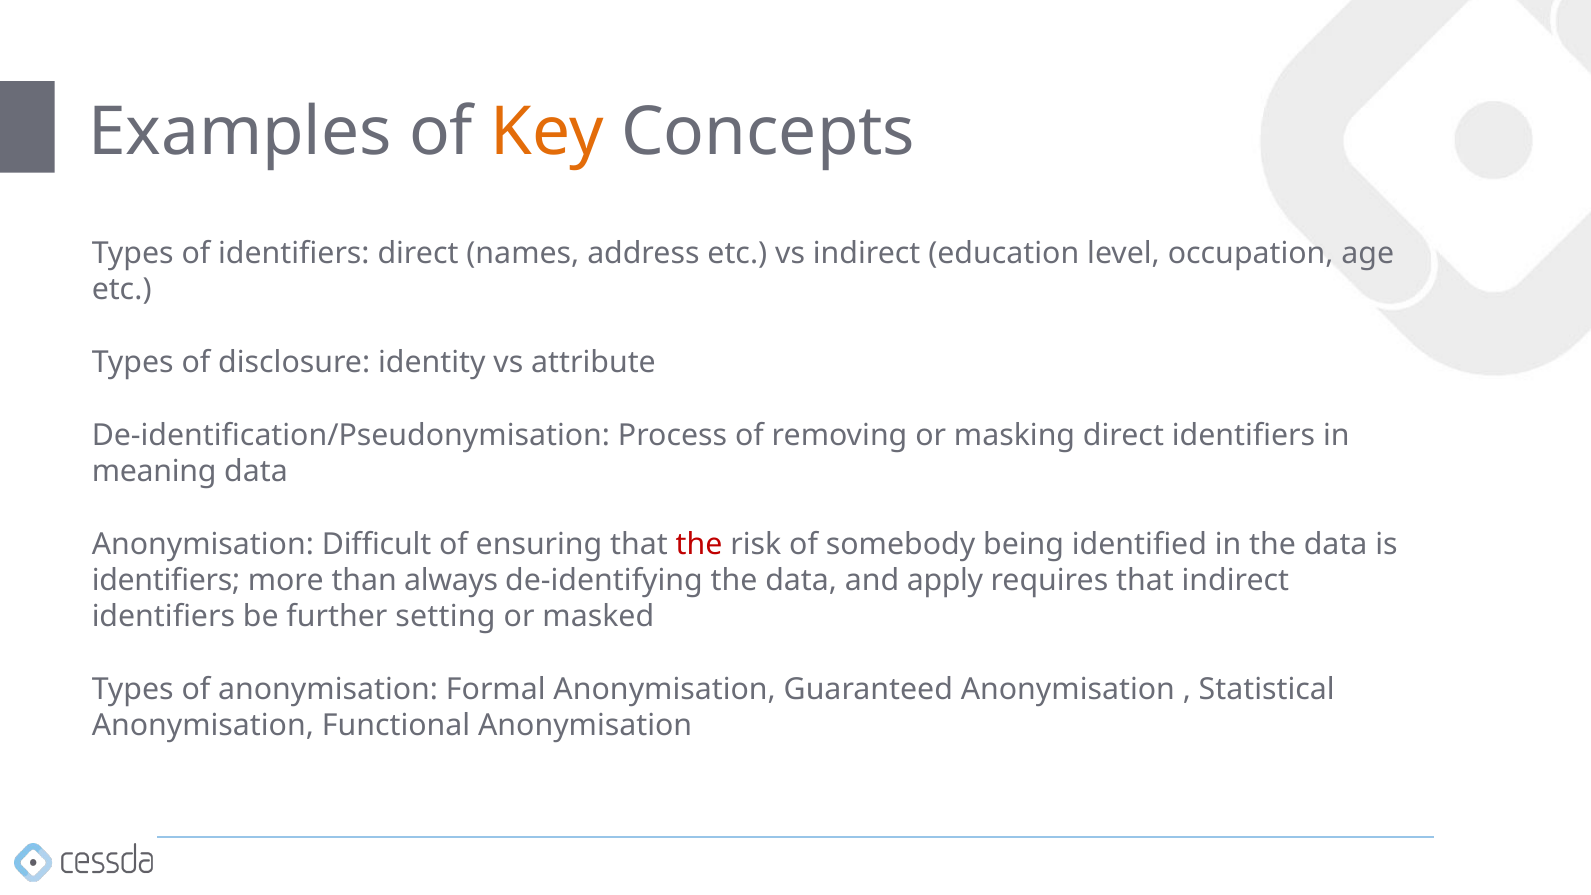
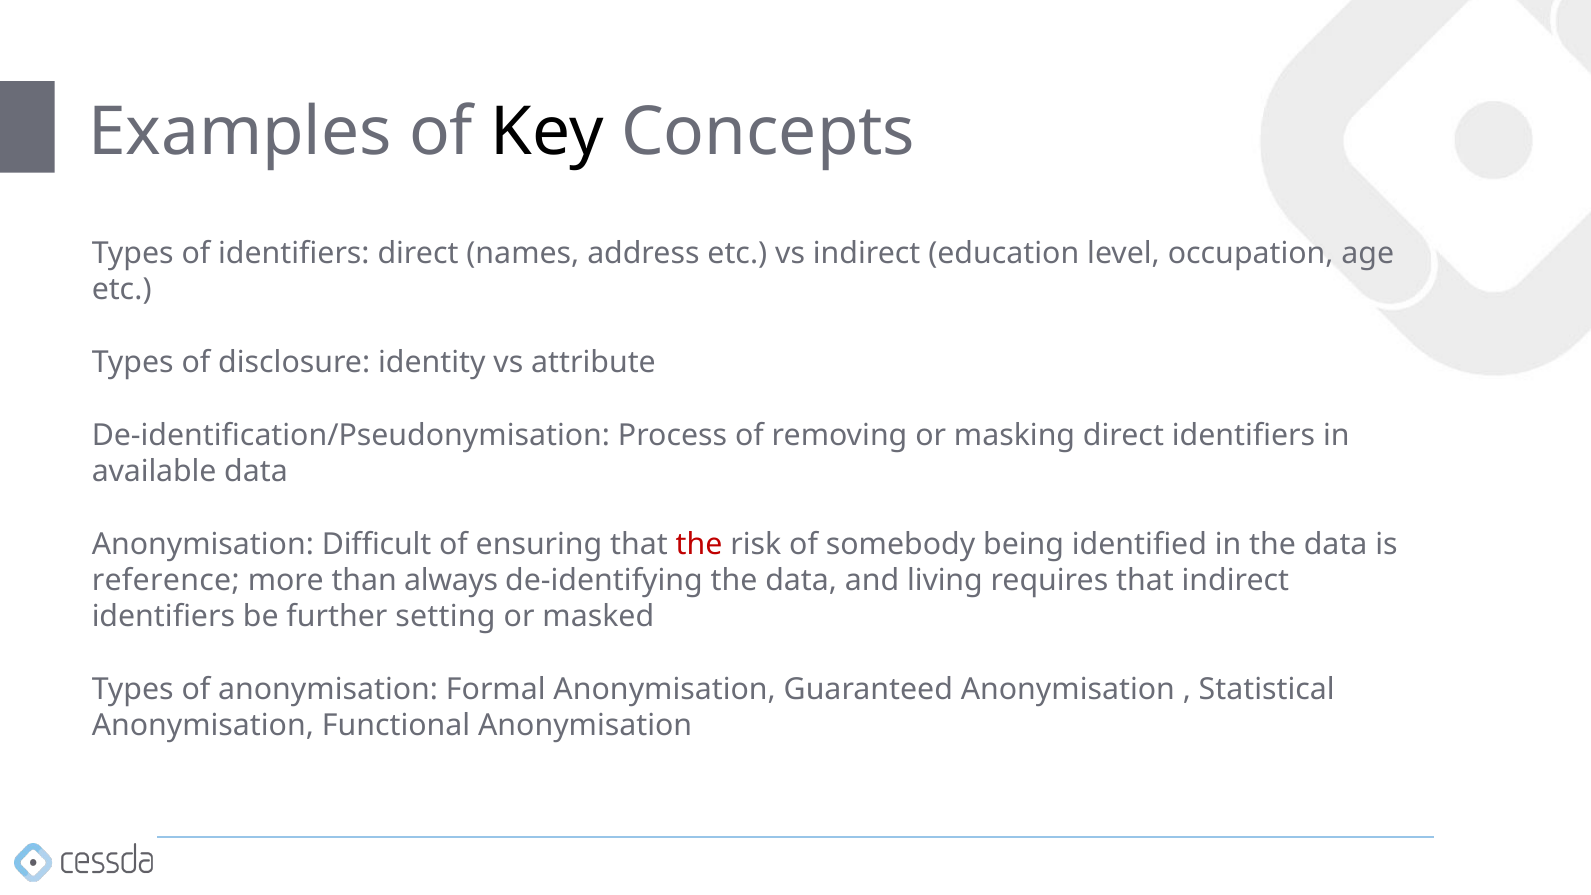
Key colour: orange -> black
meaning: meaning -> available
identifiers at (166, 581): identifiers -> reference
apply: apply -> living
